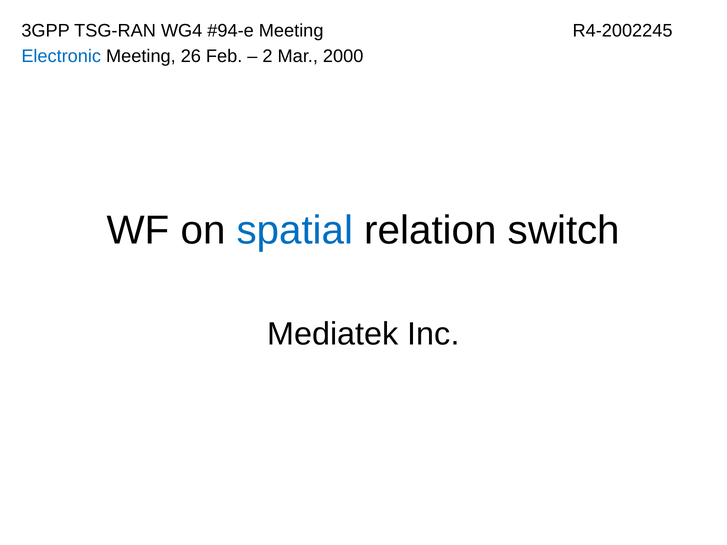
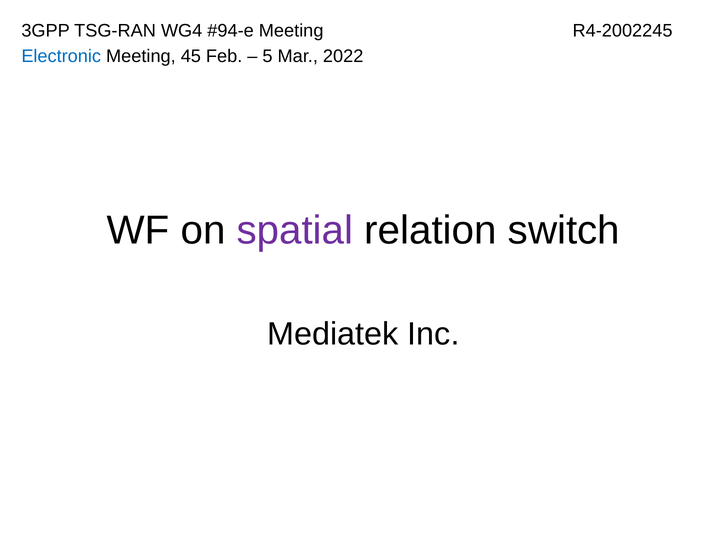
26: 26 -> 45
2: 2 -> 5
2000: 2000 -> 2022
spatial colour: blue -> purple
